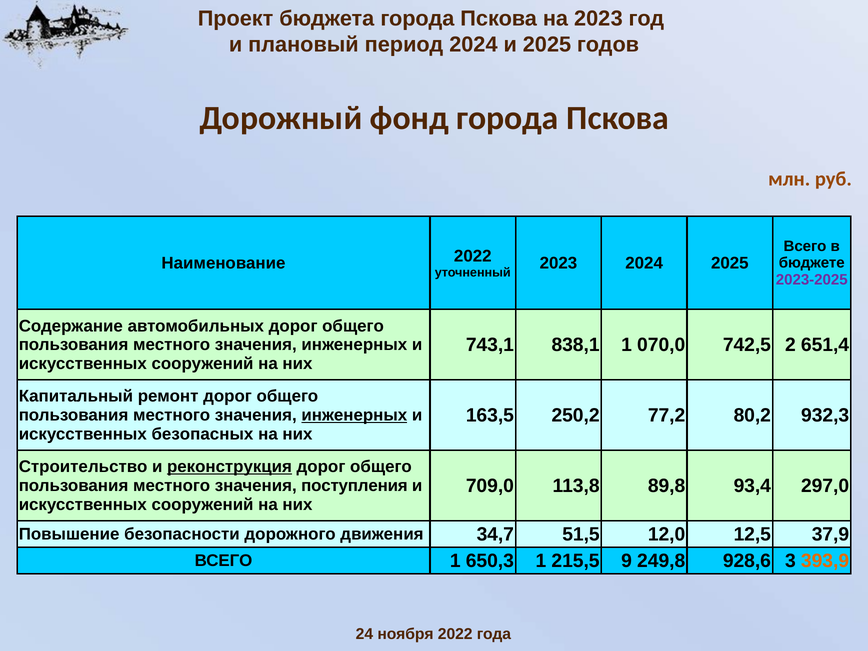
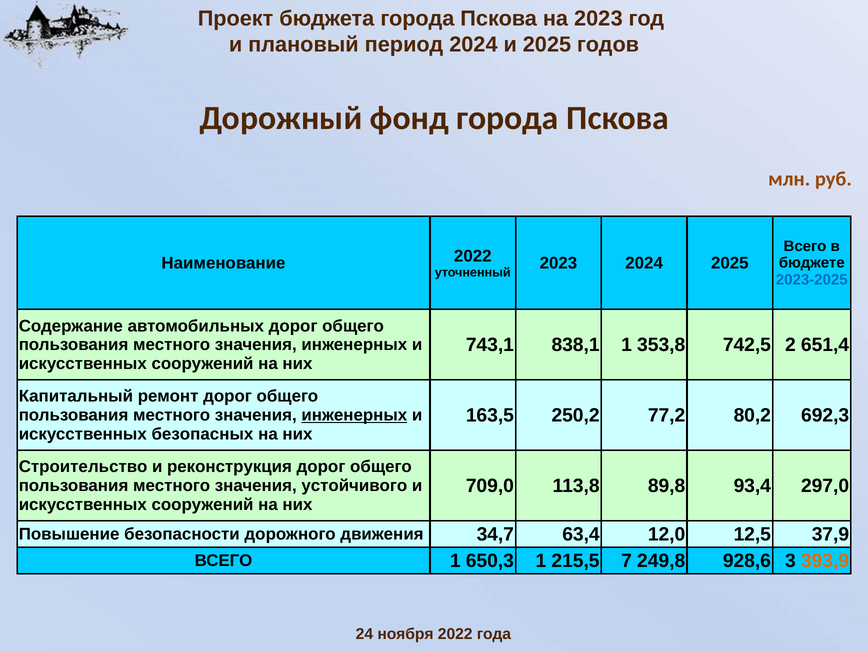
2023-2025 colour: purple -> blue
070,0: 070,0 -> 353,8
932,3: 932,3 -> 692,3
реконструкция underline: present -> none
поступления: поступления -> устойчивого
51,5: 51,5 -> 63,4
9: 9 -> 7
